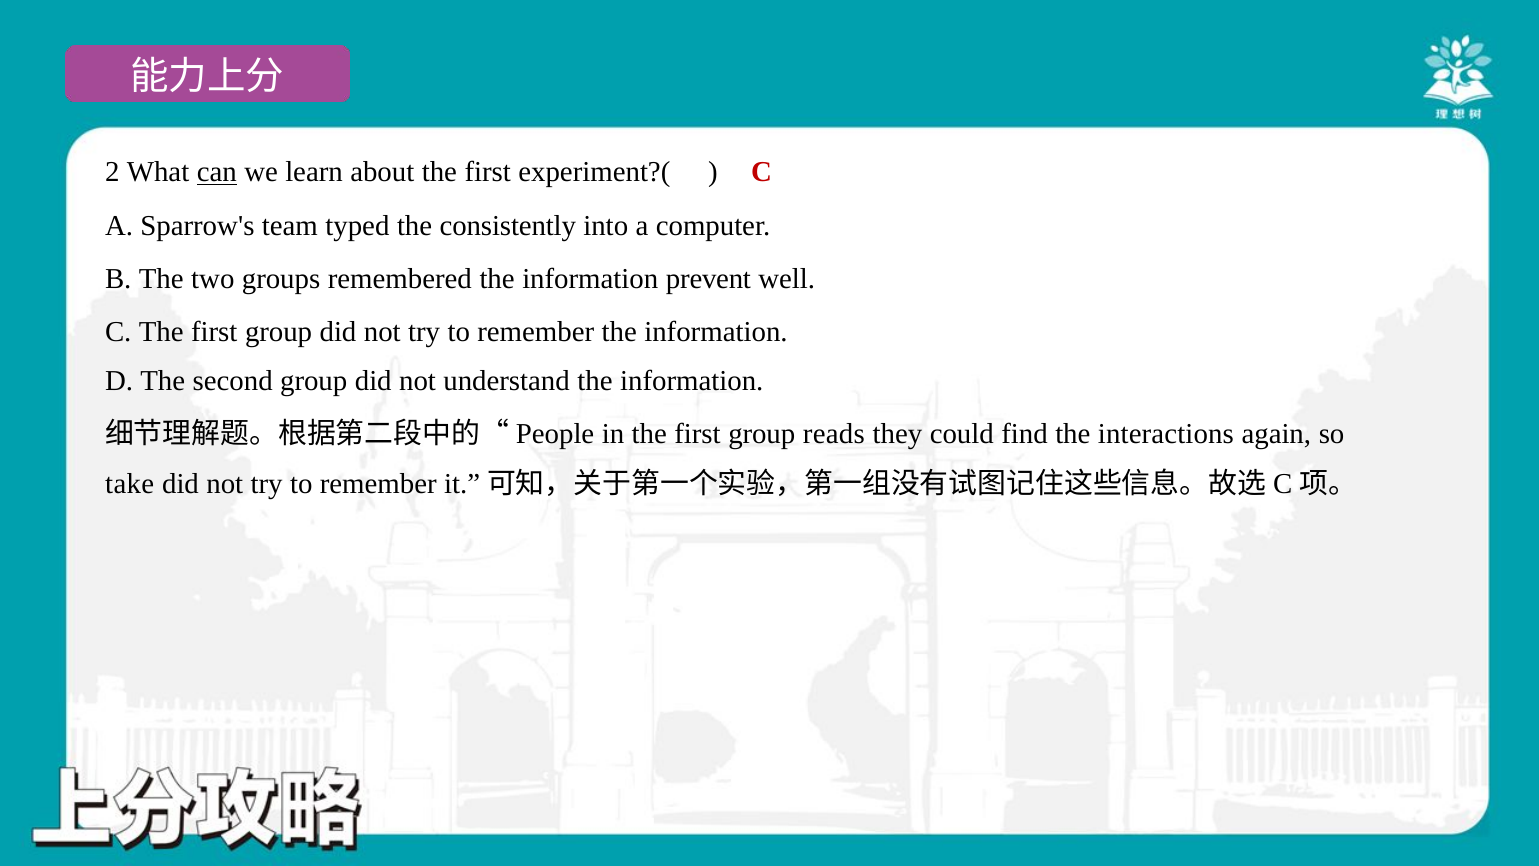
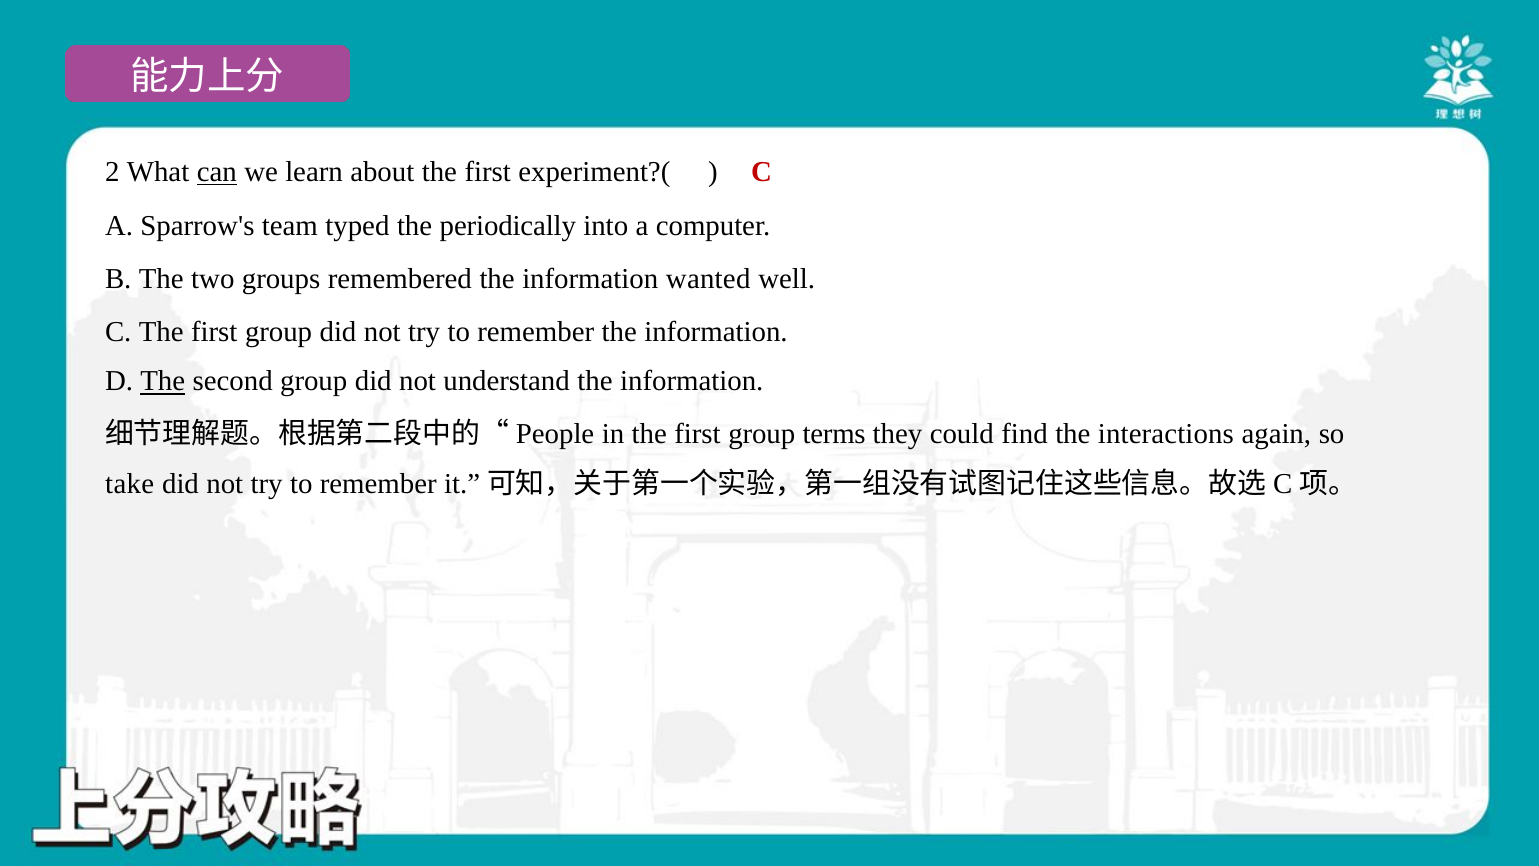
consistently: consistently -> periodically
prevent: prevent -> wanted
The at (163, 381) underline: none -> present
reads: reads -> terms
